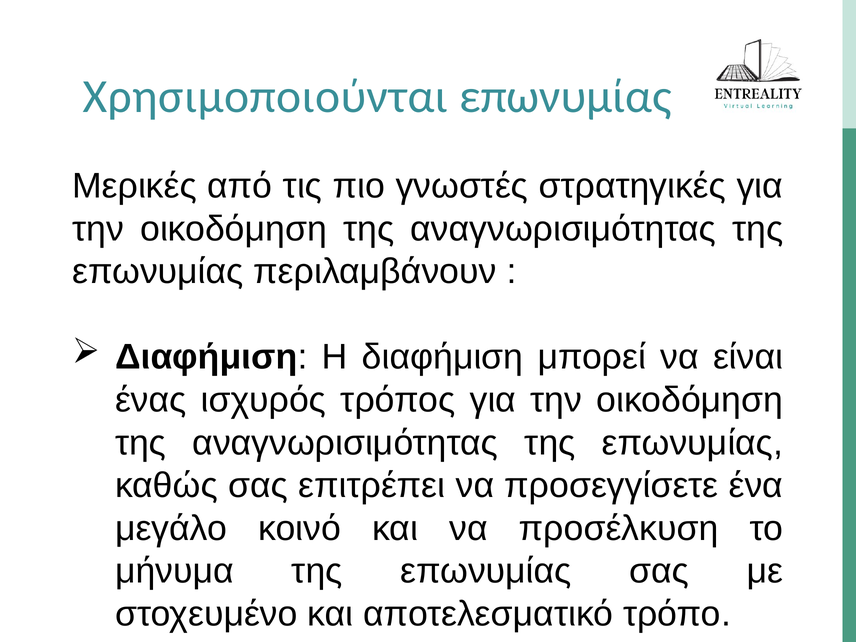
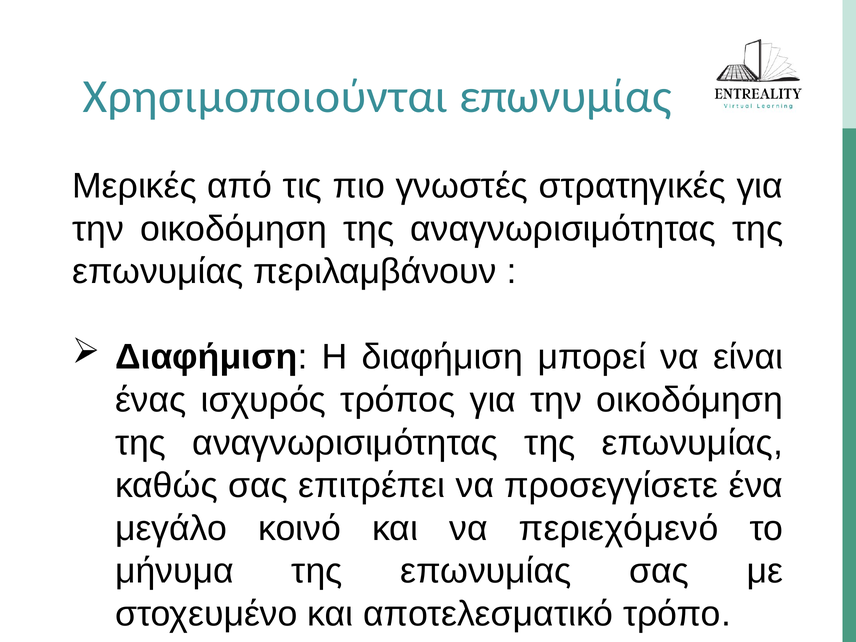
προσέλκυση: προσέλκυση -> περιεχόμενό
